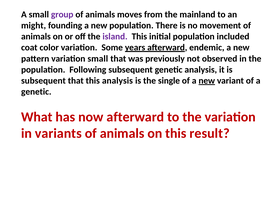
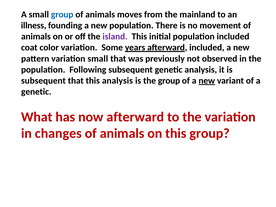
group at (62, 14) colour: purple -> blue
might: might -> illness
afterward endemic: endemic -> included
the single: single -> group
variants: variants -> changes
this result: result -> group
